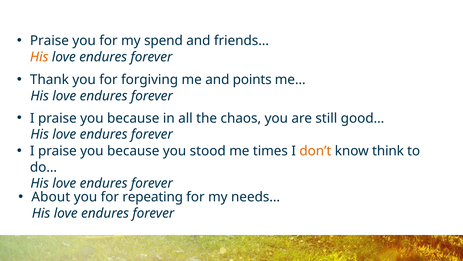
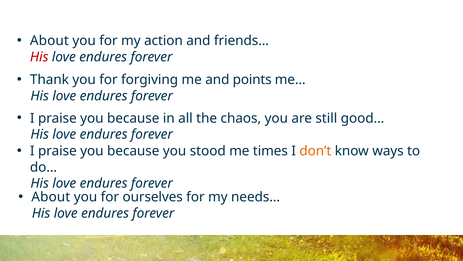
Praise at (49, 41): Praise -> About
spend: spend -> action
His at (39, 57) colour: orange -> red
think: think -> ways
repeating: repeating -> ourselves
